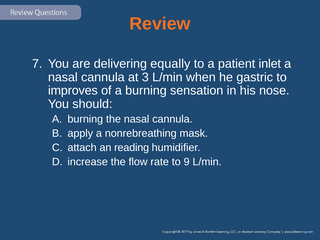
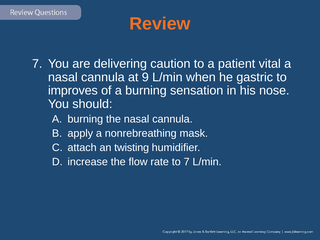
equally: equally -> caution
inlet: inlet -> vital
3: 3 -> 9
reading: reading -> twisting
to 9: 9 -> 7
